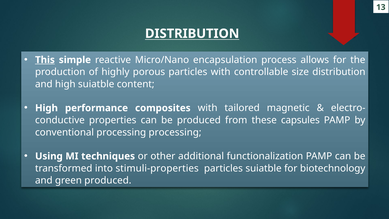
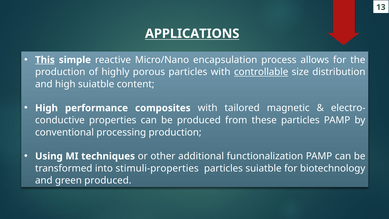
DISTRIBUTION at (192, 34): DISTRIBUTION -> APPLICATIONS
controllable underline: none -> present
these capsules: capsules -> particles
processing processing: processing -> production
